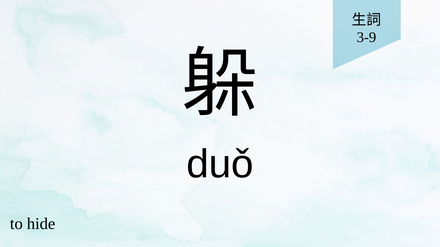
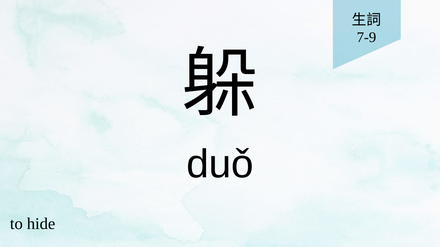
3-9: 3-9 -> 7-9
